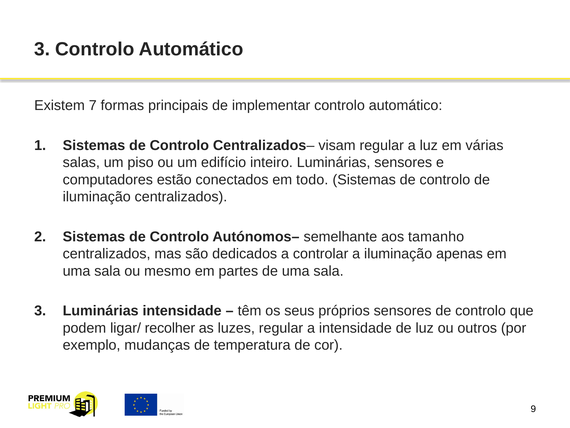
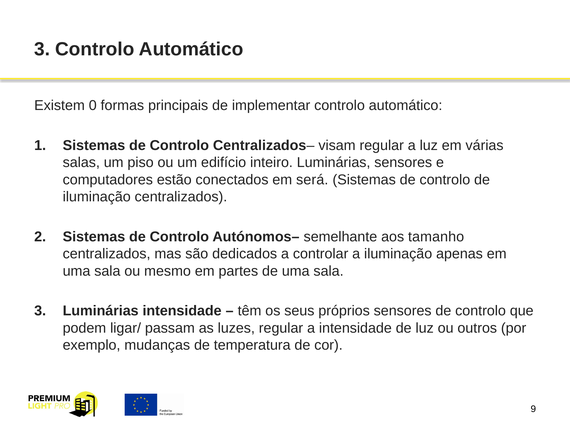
7: 7 -> 0
todo: todo -> será
recolher: recolher -> passam
